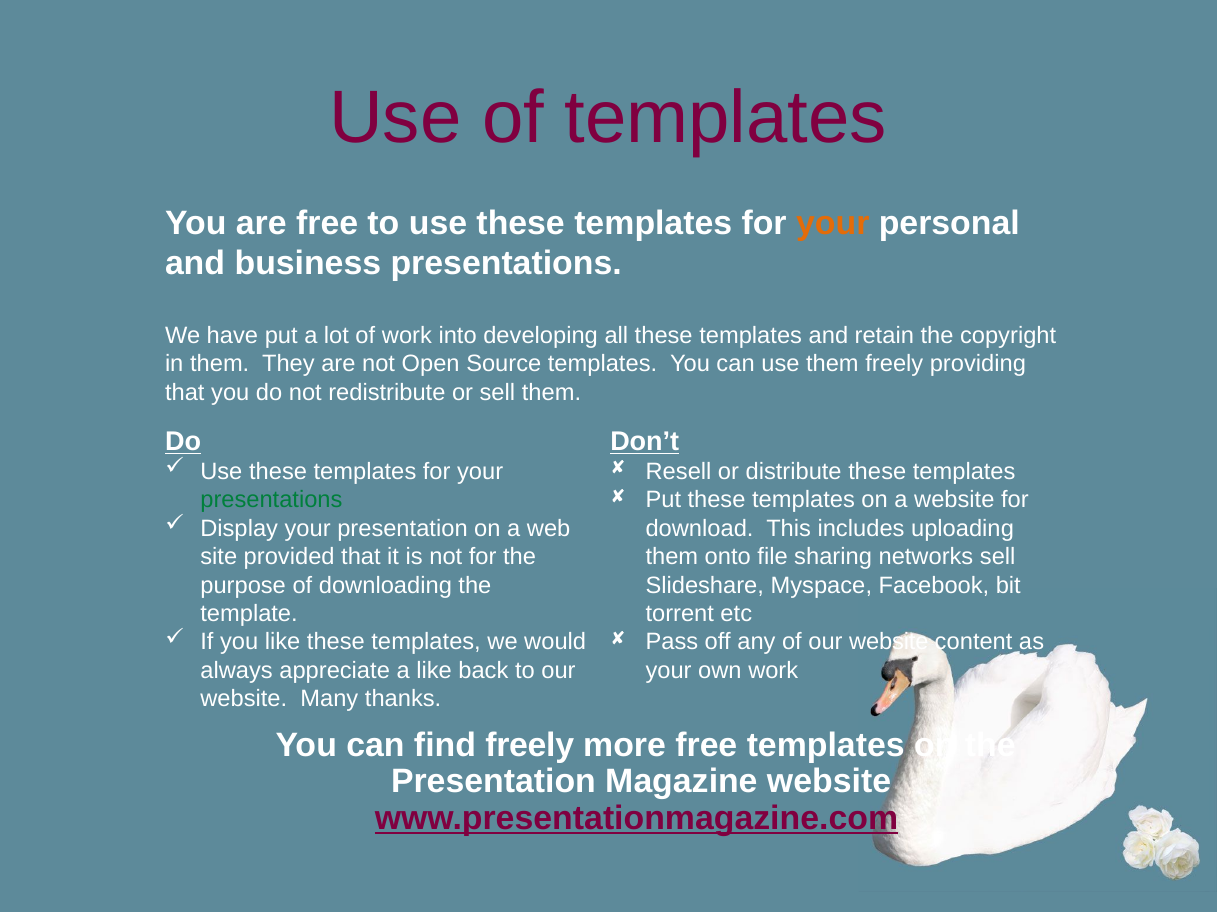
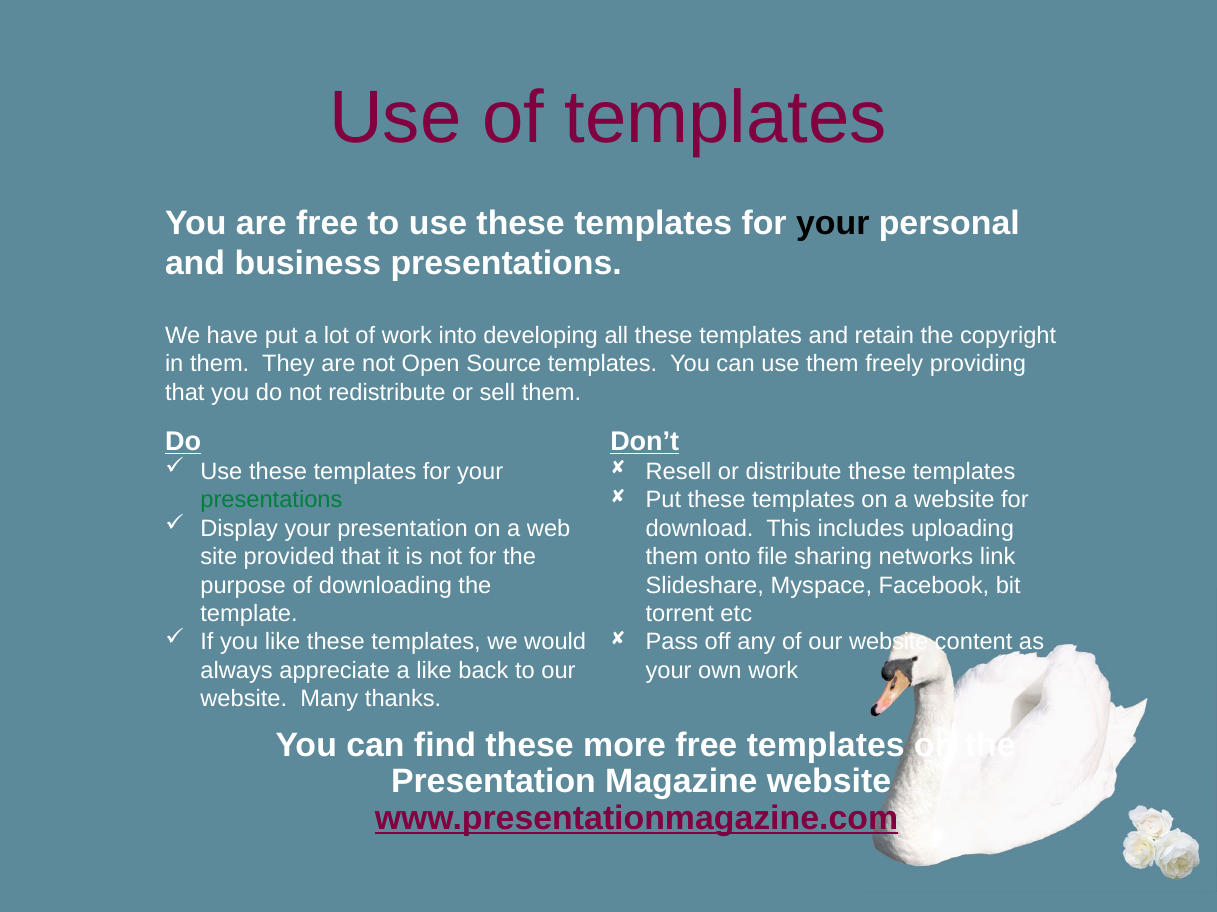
your at (833, 223) colour: orange -> black
networks sell: sell -> link
find freely: freely -> these
